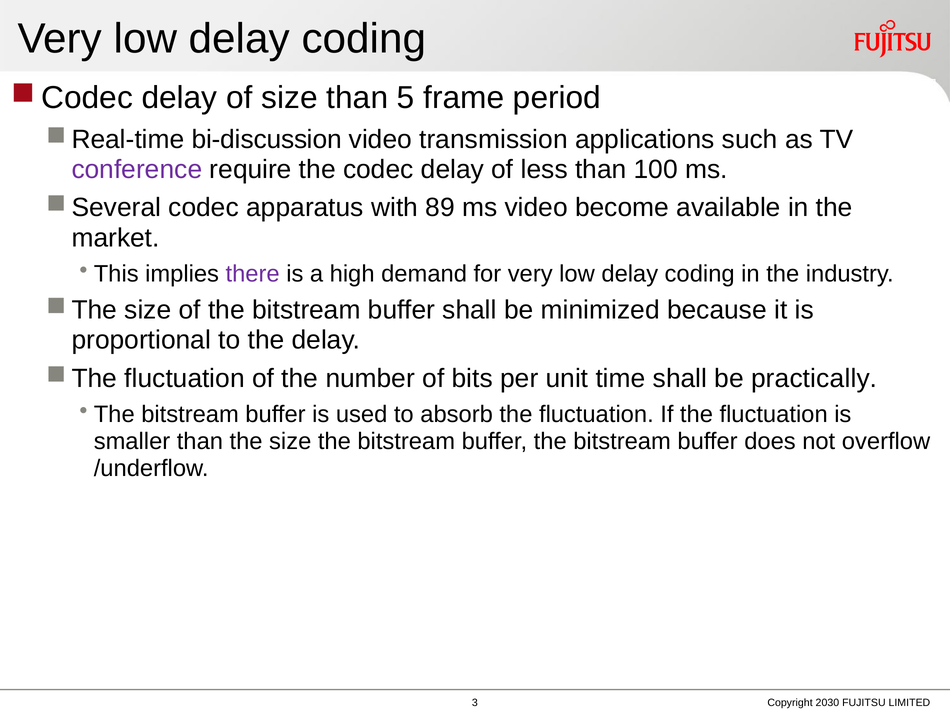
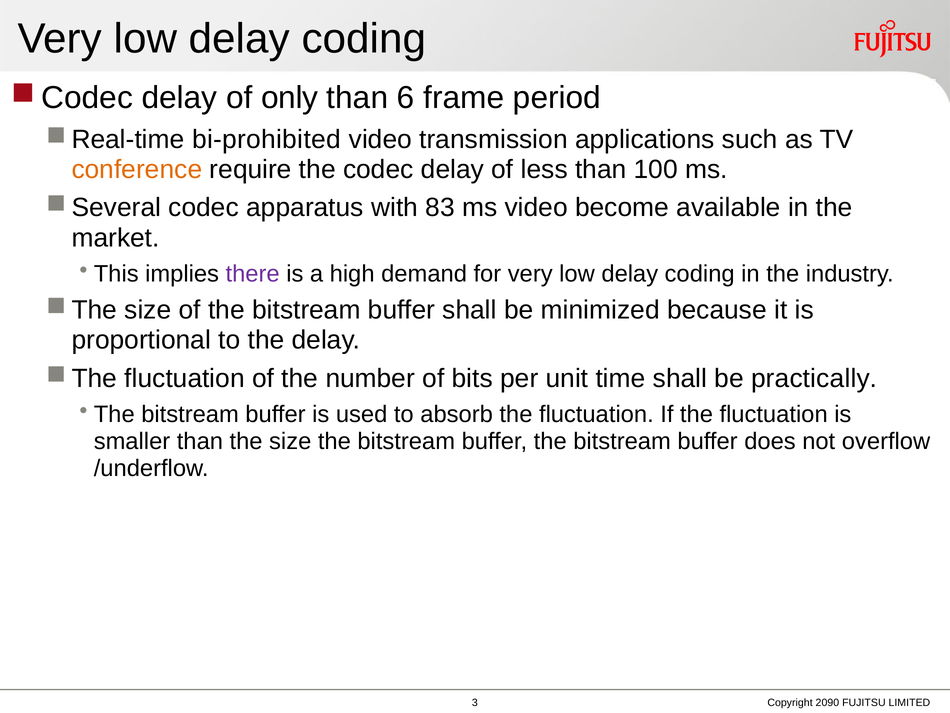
of size: size -> only
5: 5 -> 6
bi-discussion: bi-discussion -> bi-prohibited
conference colour: purple -> orange
89: 89 -> 83
2030: 2030 -> 2090
